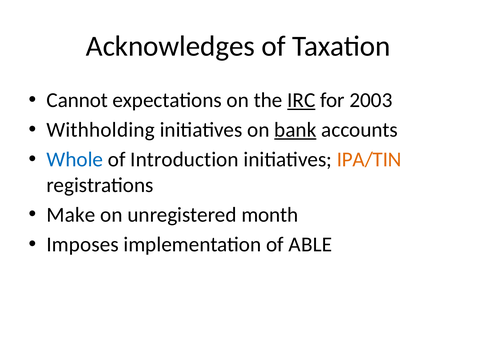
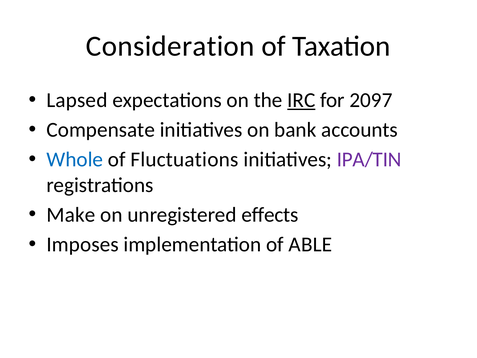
Acknowledges: Acknowledges -> Consideration
Cannot: Cannot -> Lapsed
2003: 2003 -> 2097
Withholding: Withholding -> Compensate
bank underline: present -> none
Introduction: Introduction -> Fluctuations
IPA/TIN colour: orange -> purple
month: month -> effects
